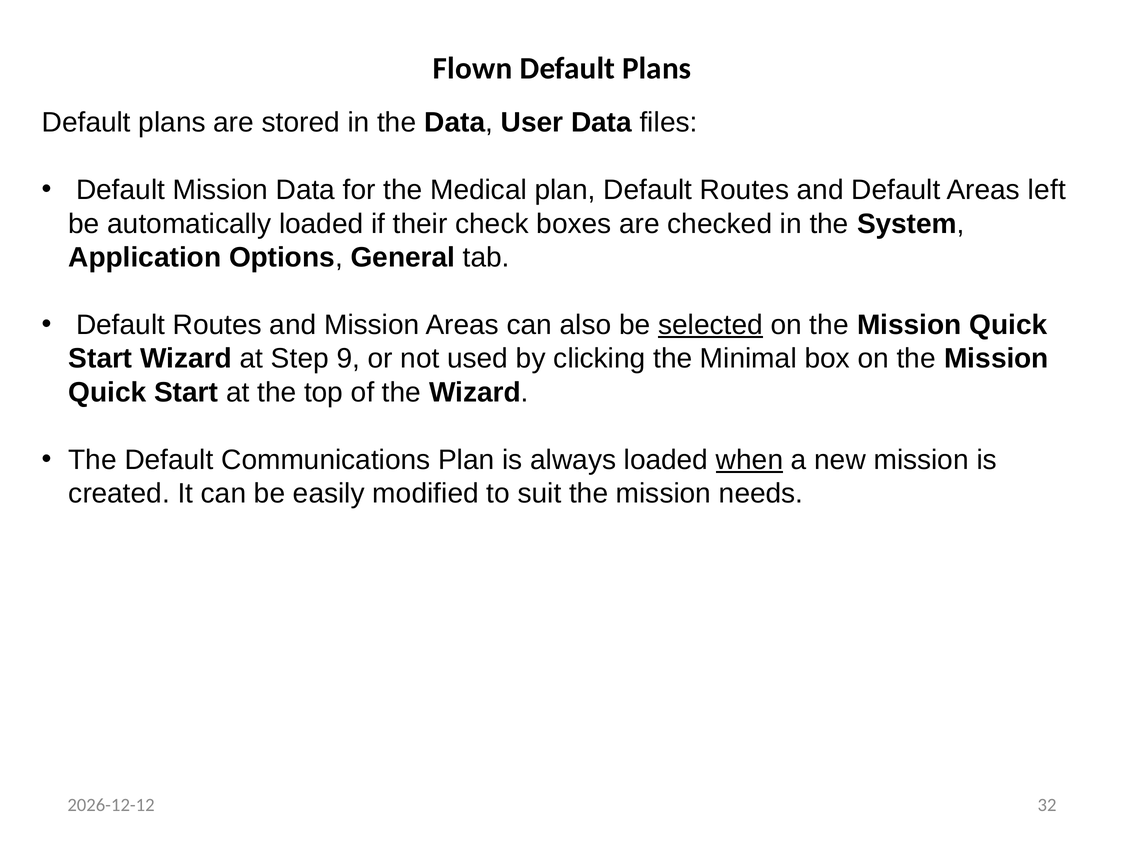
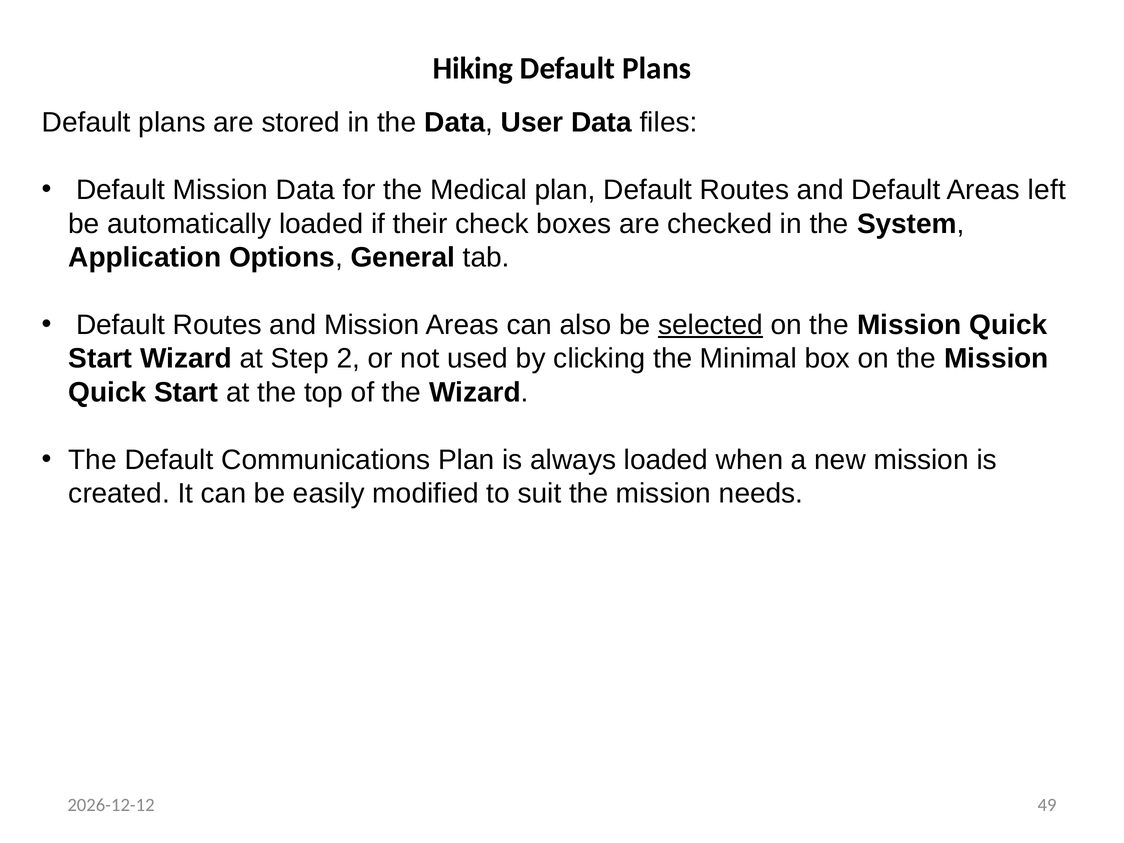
Flown: Flown -> Hiking
9: 9 -> 2
when underline: present -> none
32: 32 -> 49
